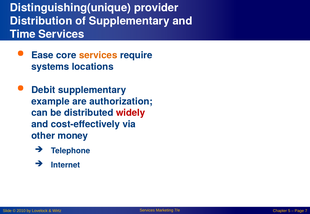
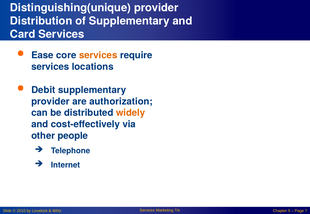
Time: Time -> Card
systems at (50, 67): systems -> services
example at (50, 102): example -> provider
widely colour: red -> orange
money: money -> people
